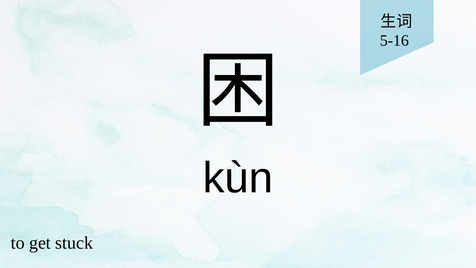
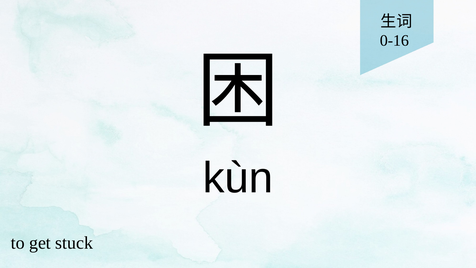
5-16: 5-16 -> 0-16
